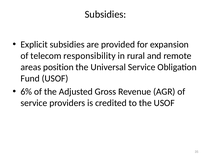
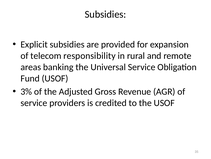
position: position -> banking
6%: 6% -> 3%
